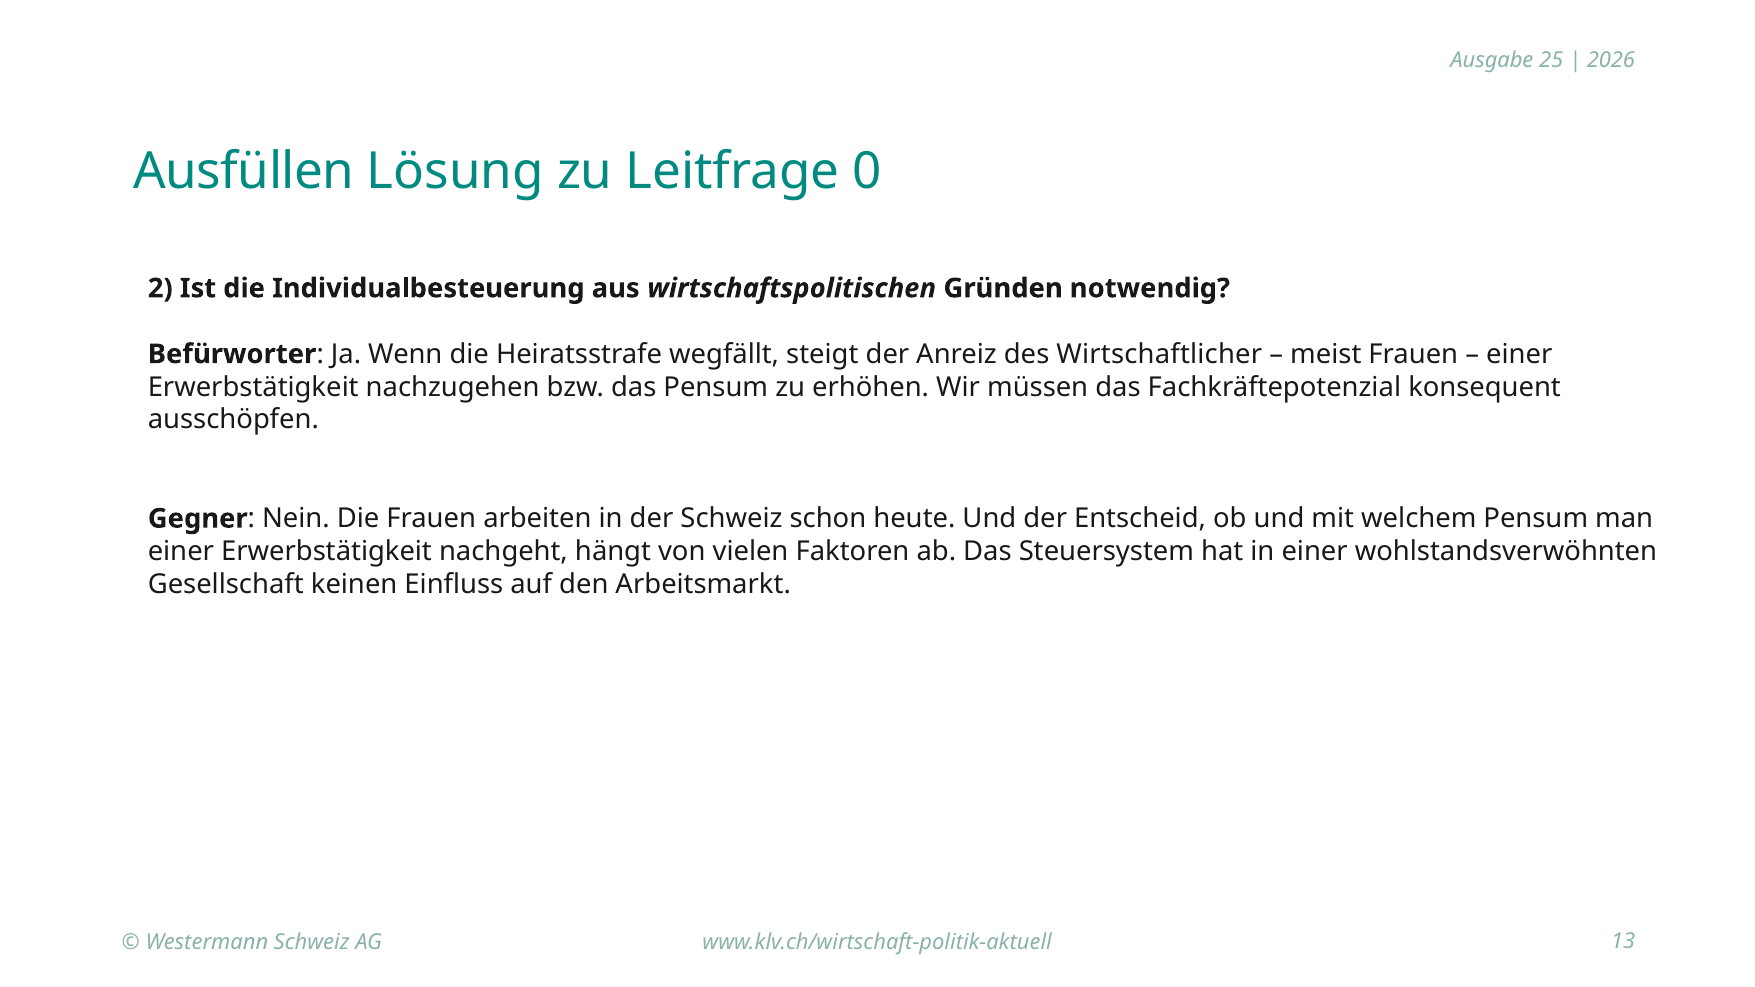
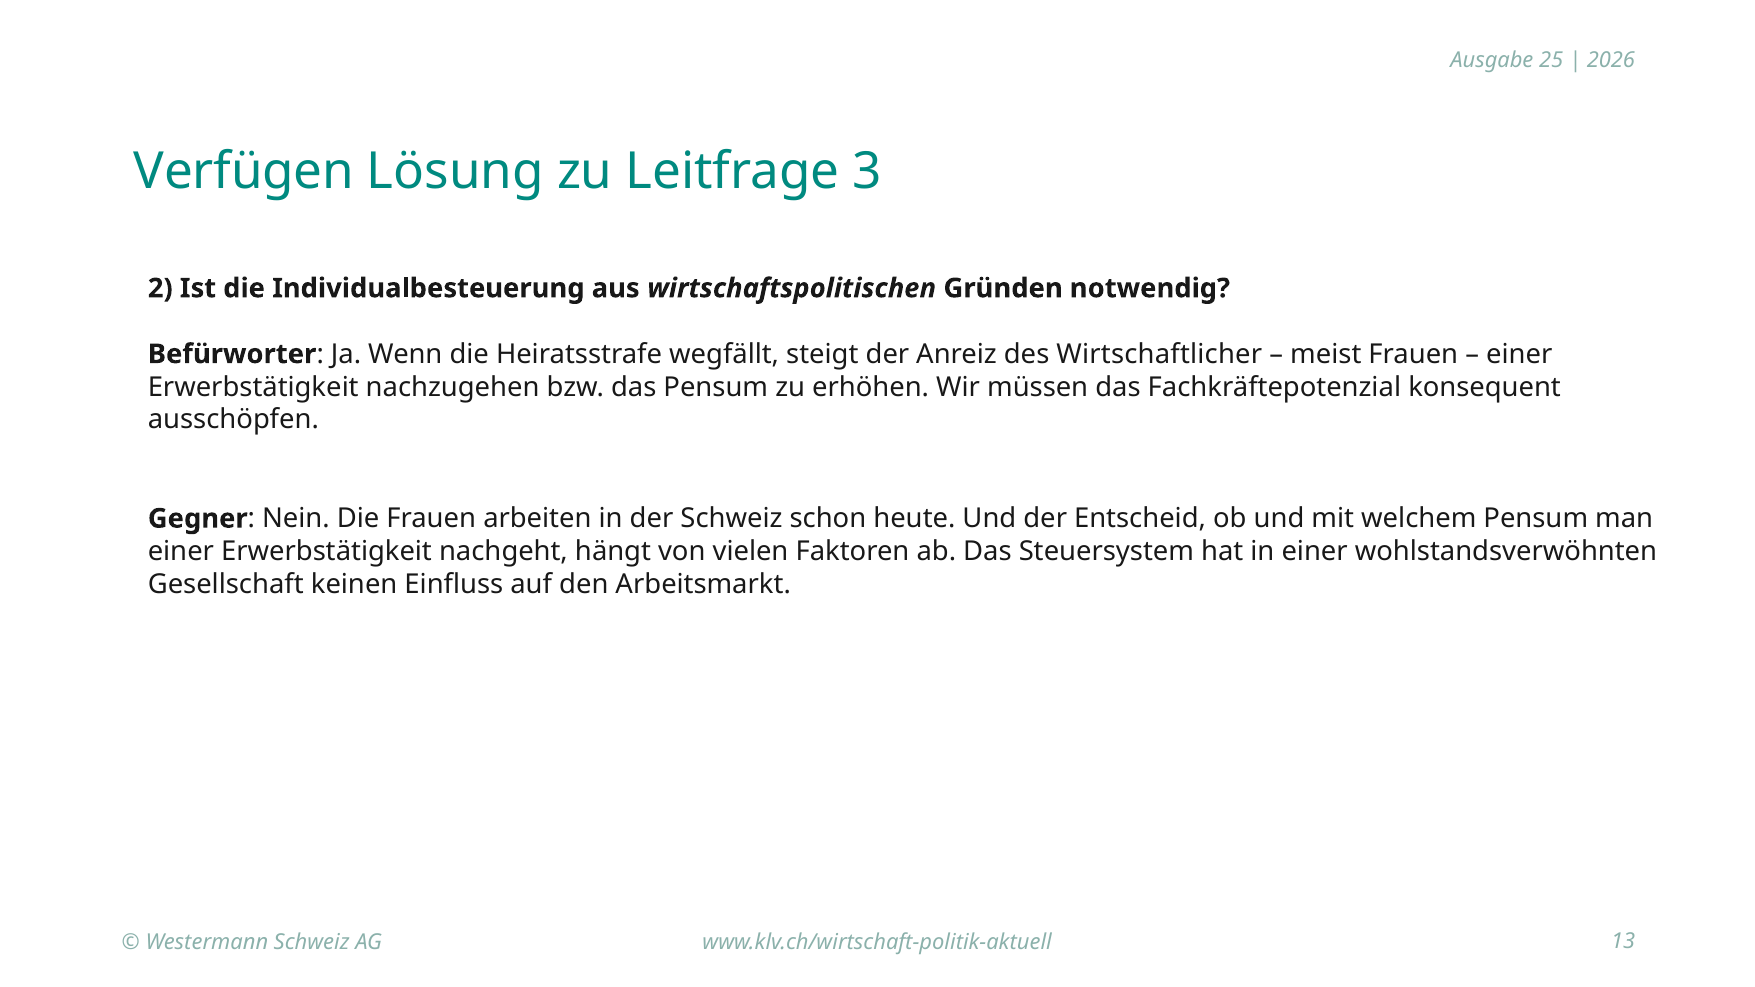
Ausfüllen: Ausfüllen -> Verfügen
0: 0 -> 3
